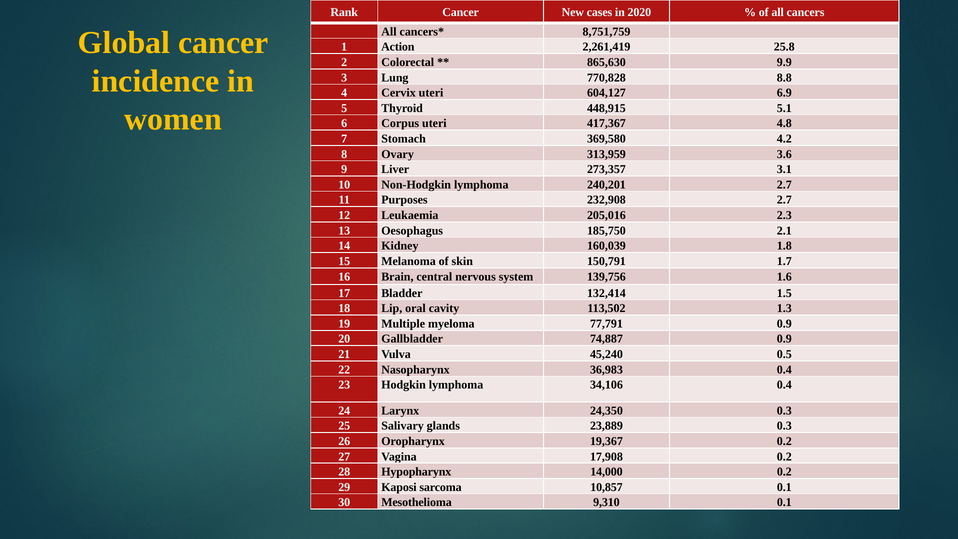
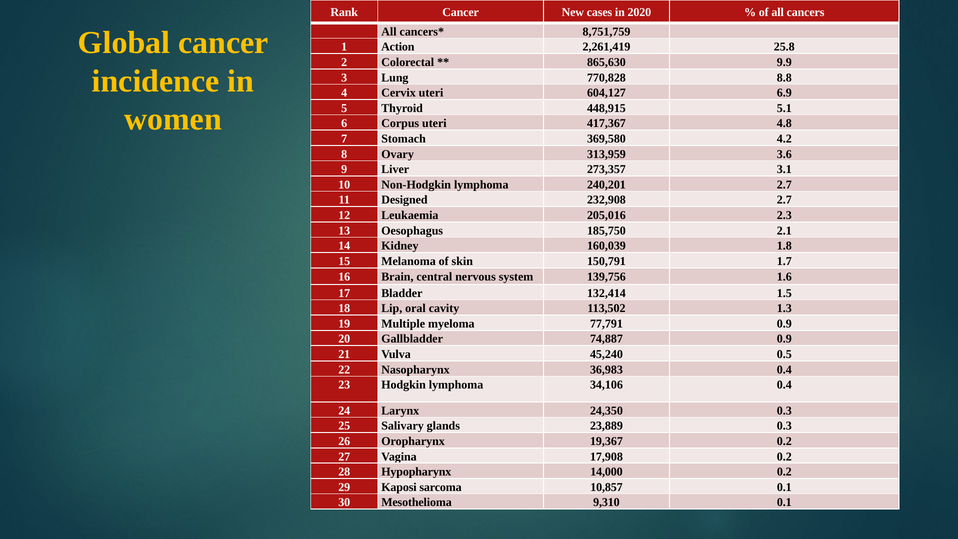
Purposes: Purposes -> Designed
